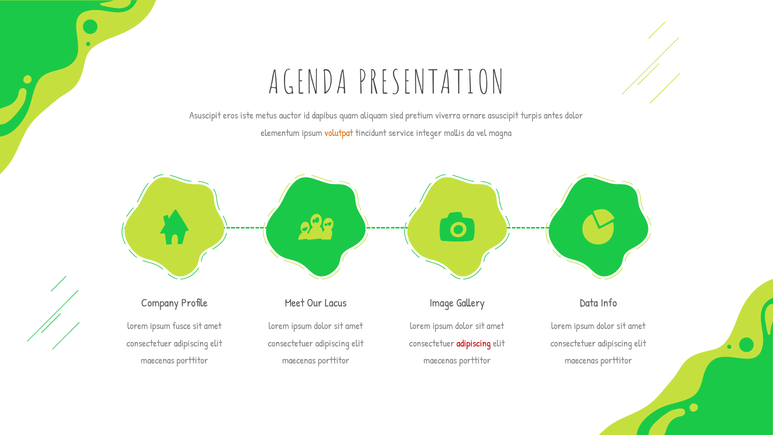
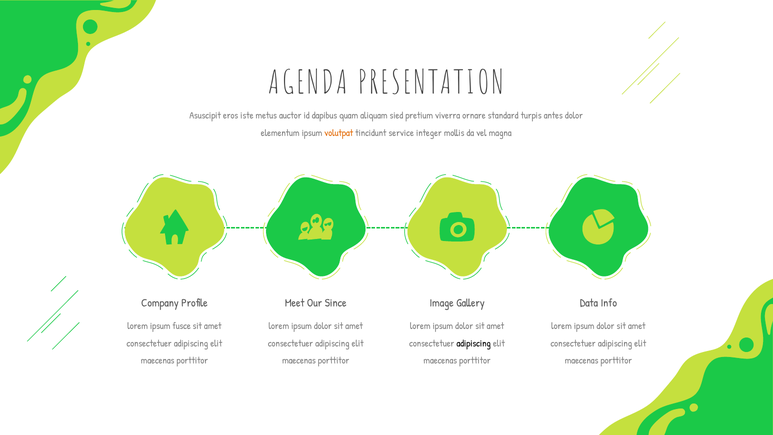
ornare asuscipit: asuscipit -> standard
Lacus: Lacus -> Since
adipiscing at (474, 343) colour: red -> black
